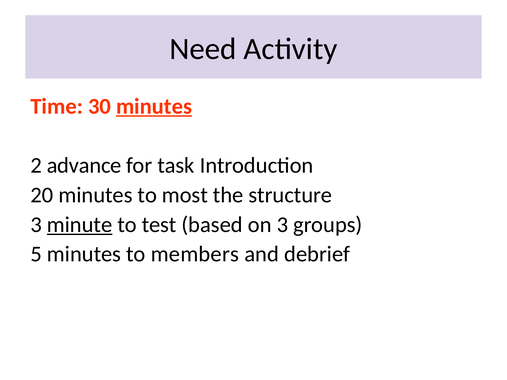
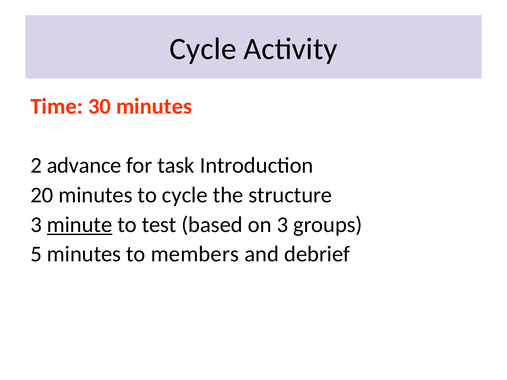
Need at (203, 49): Need -> Cycle
minutes at (154, 106) underline: present -> none
to most: most -> cycle
